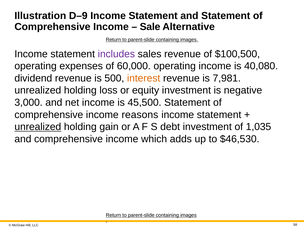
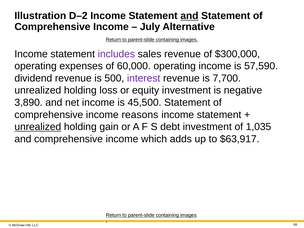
D–9: D–9 -> D–2
and at (189, 16) underline: none -> present
Sale: Sale -> July
$100,500: $100,500 -> $300,000
40,080: 40,080 -> 57,590
interest colour: orange -> purple
7,981: 7,981 -> 7,700
3,000: 3,000 -> 3,890
$46,530: $46,530 -> $63,917
